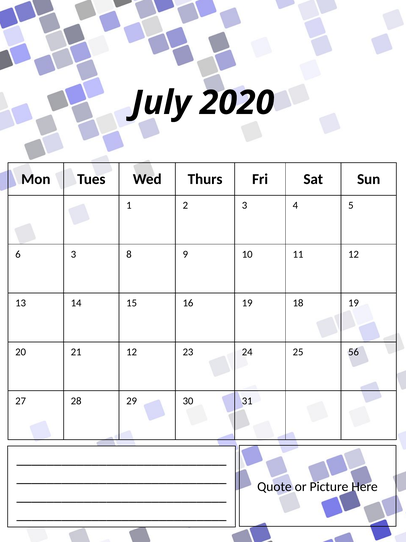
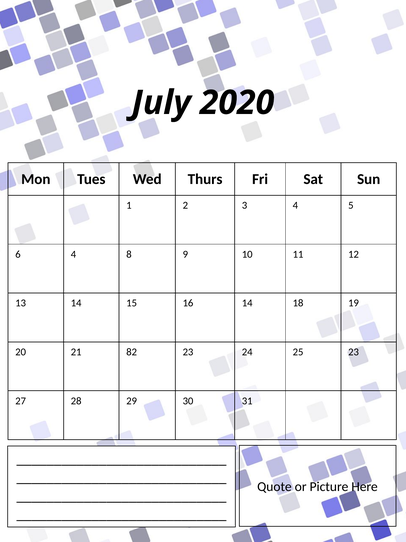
6 3: 3 -> 4
16 19: 19 -> 14
21 12: 12 -> 82
25 56: 56 -> 23
